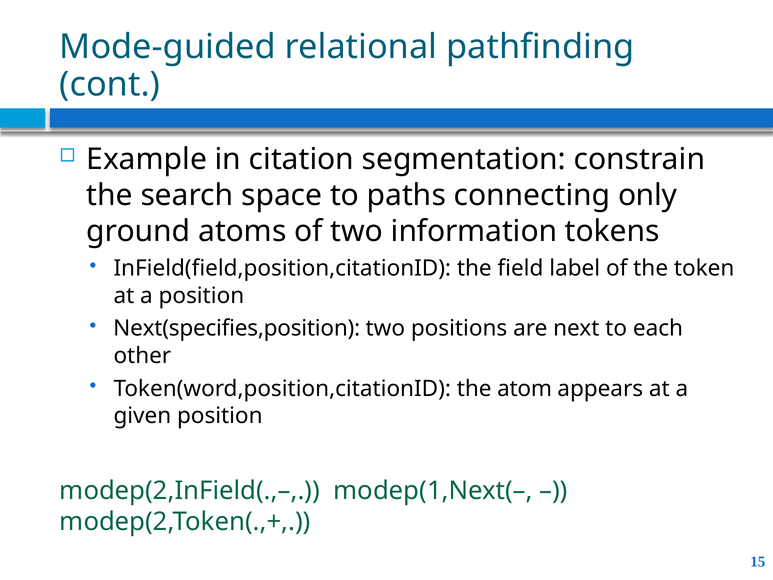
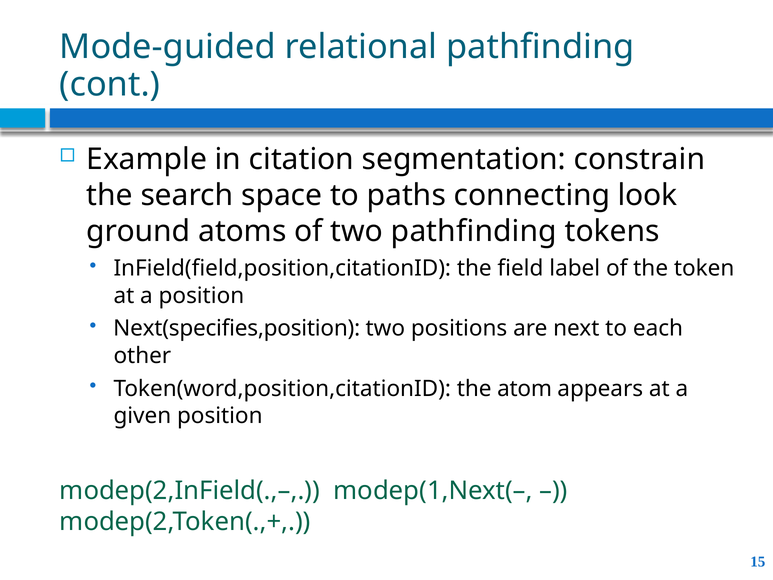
only: only -> look
two information: information -> pathfinding
